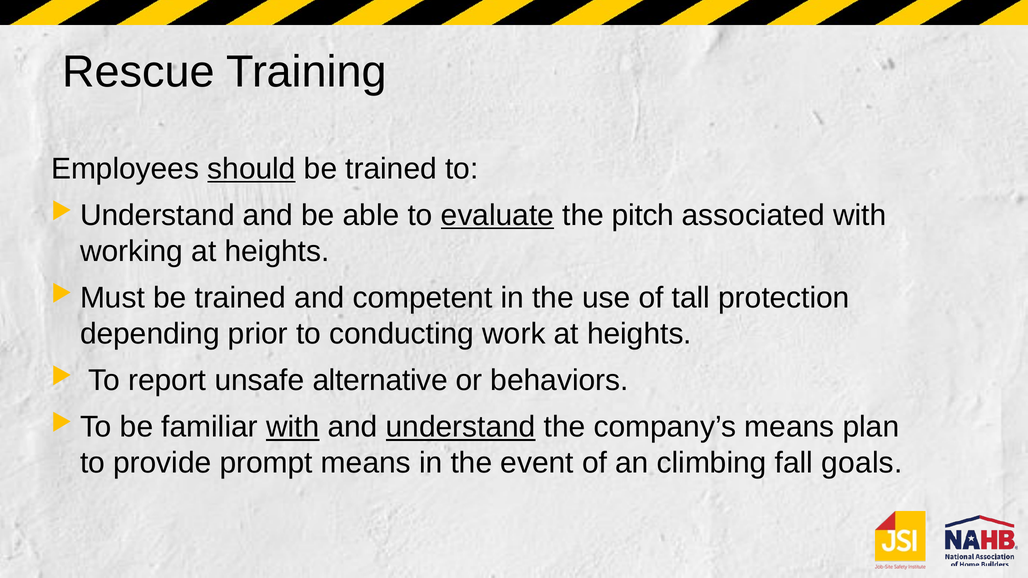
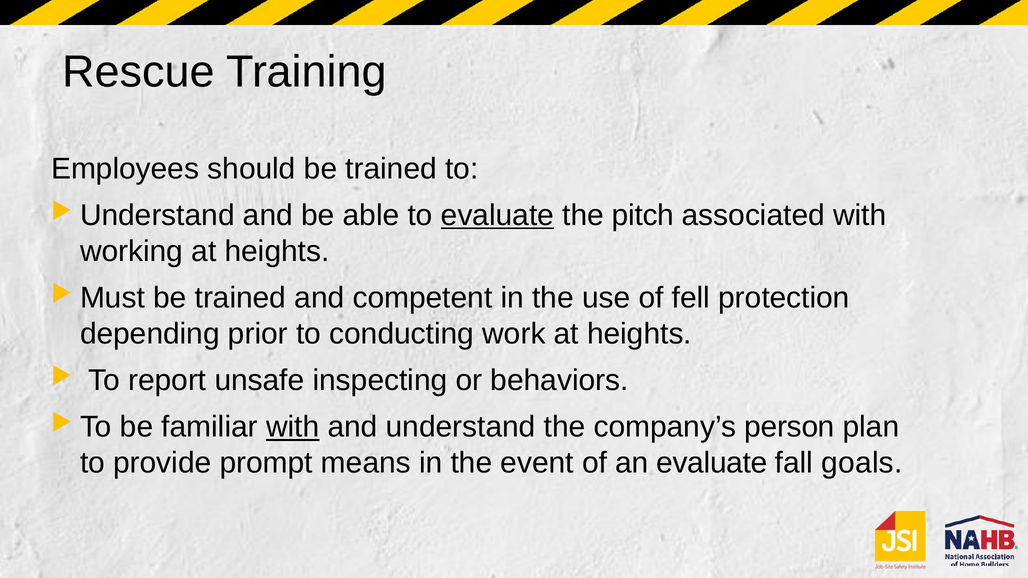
should underline: present -> none
tall: tall -> fell
alternative: alternative -> inspecting
understand at (461, 427) underline: present -> none
company’s means: means -> person
an climbing: climbing -> evaluate
